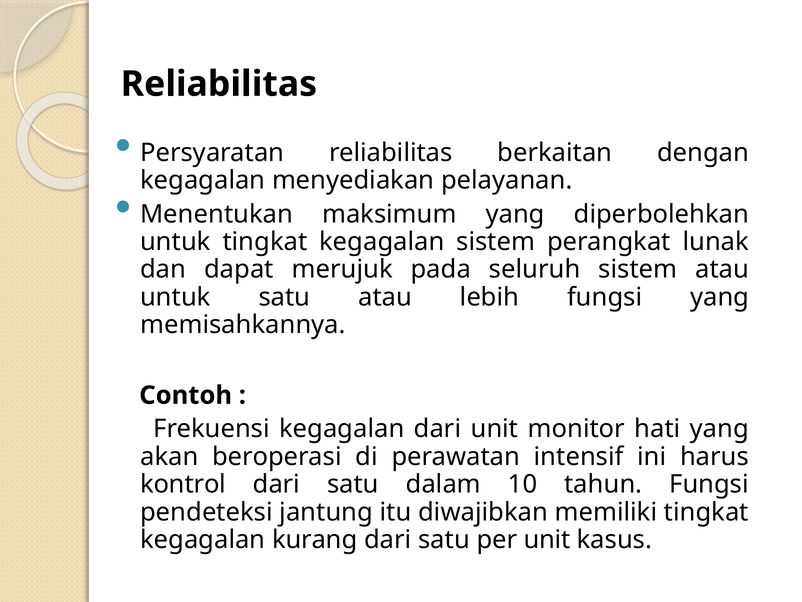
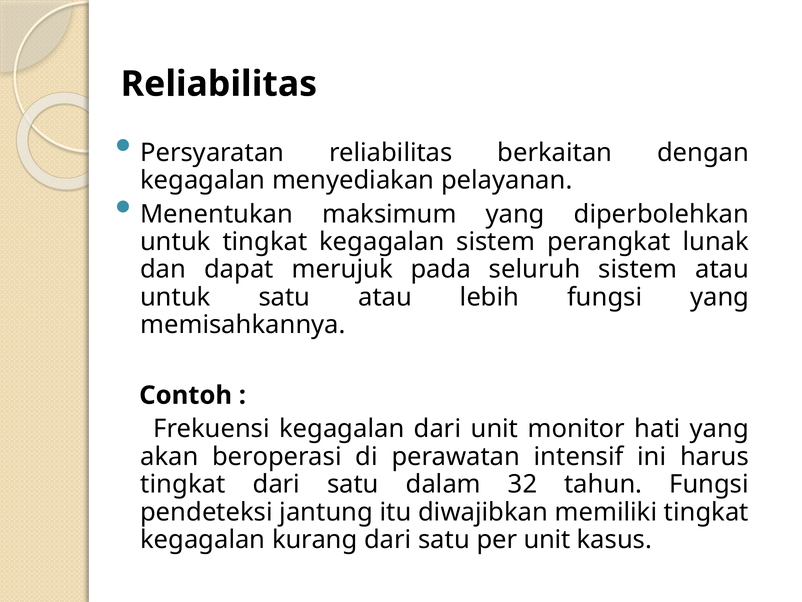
kontrol at (183, 484): kontrol -> tingkat
10: 10 -> 32
